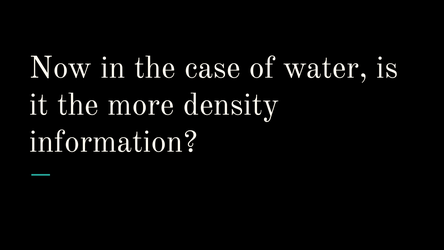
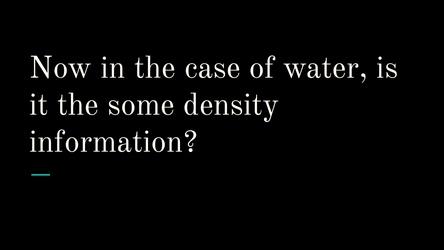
more: more -> some
